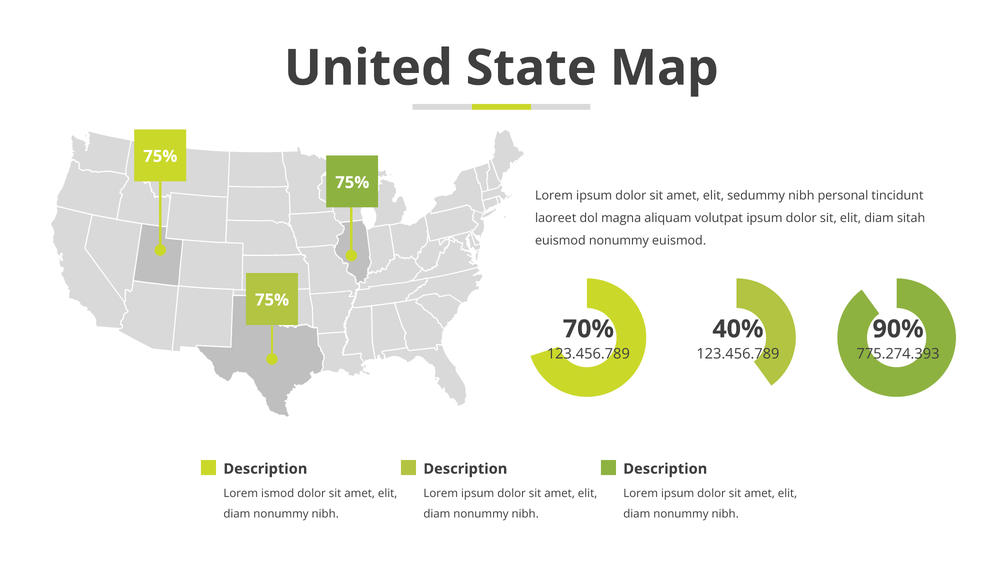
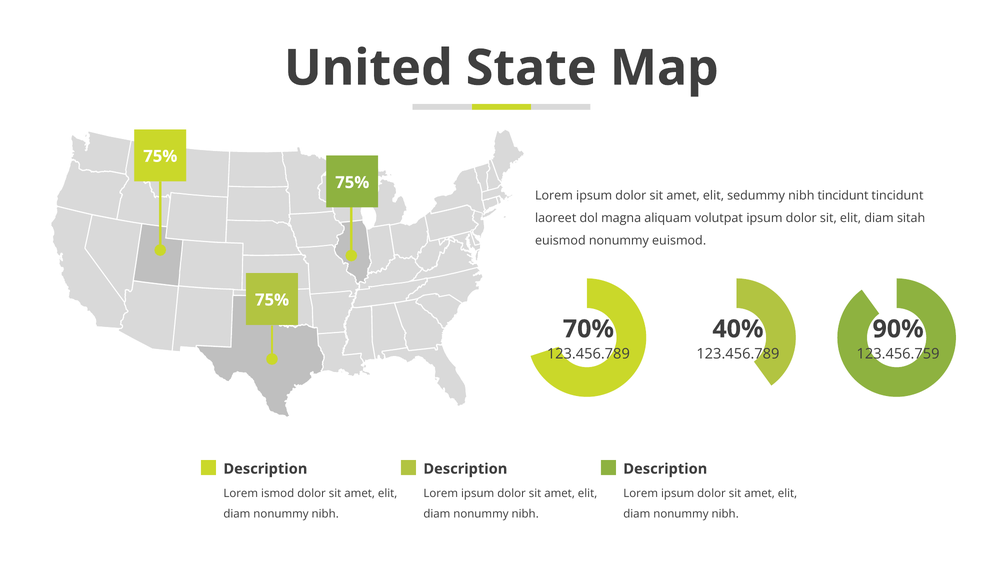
nibh personal: personal -> tincidunt
775.274.393: 775.274.393 -> 123.456.759
